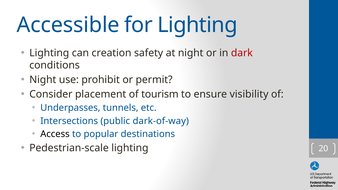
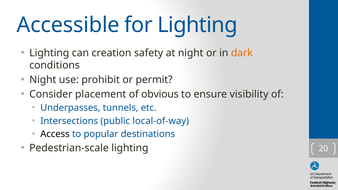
dark colour: red -> orange
tourism: tourism -> obvious
dark-of-way: dark-of-way -> local-of-way
